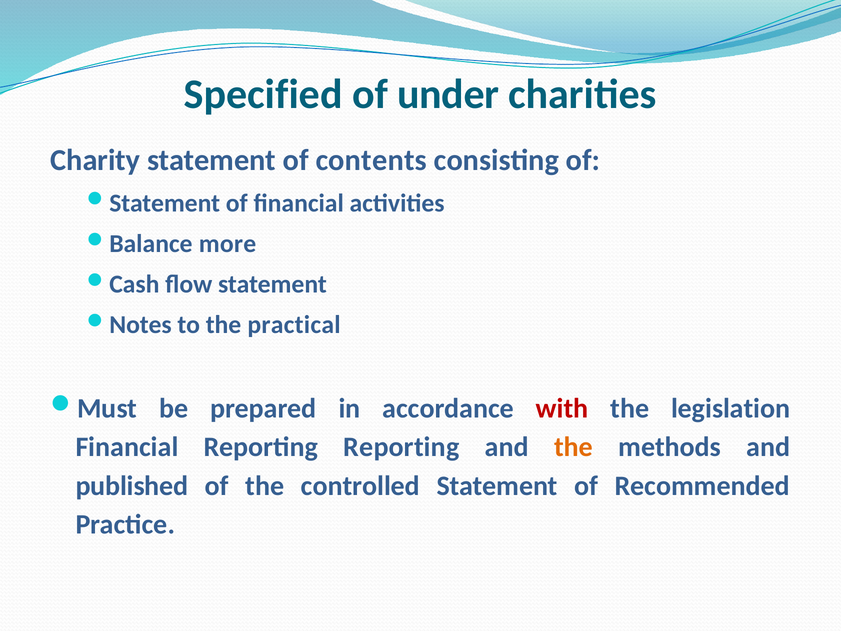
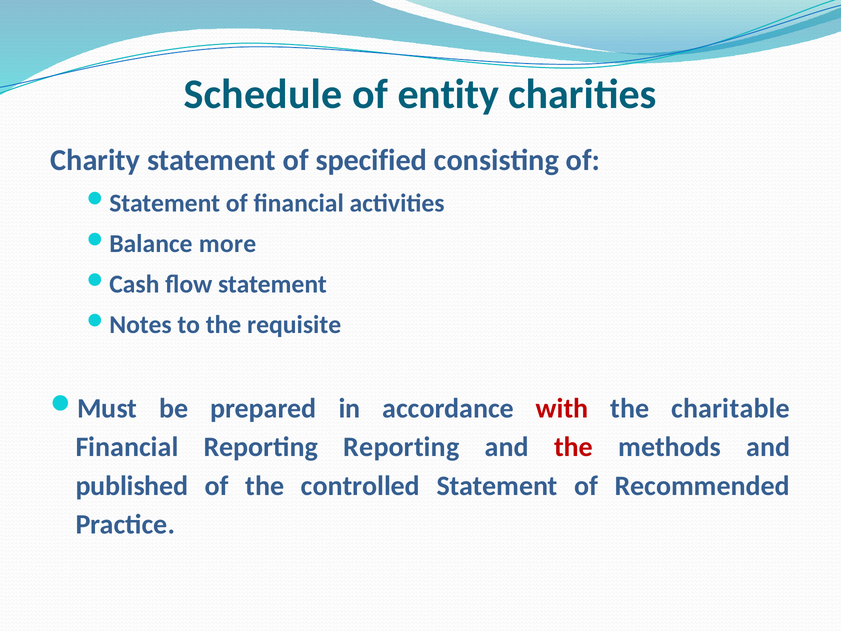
Specified: Specified -> Schedule
under: under -> entity
contents: contents -> specified
practical: practical -> requisite
legislation: legislation -> charitable
the at (574, 447) colour: orange -> red
